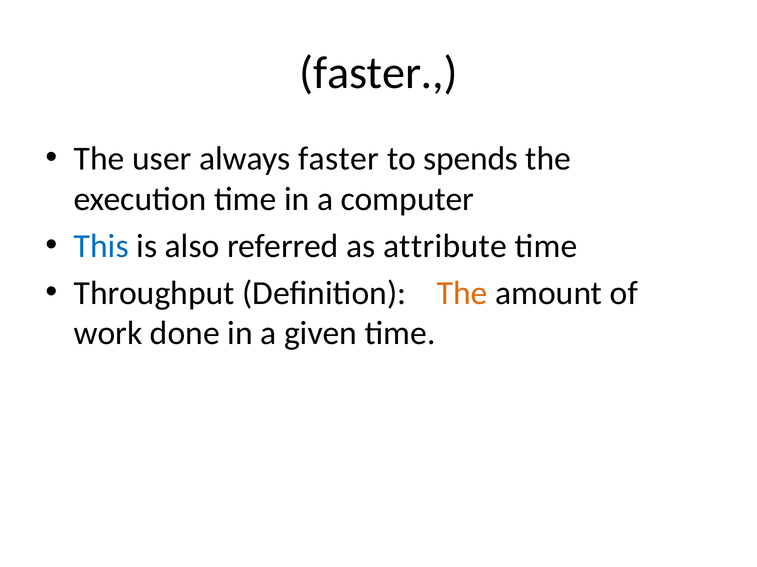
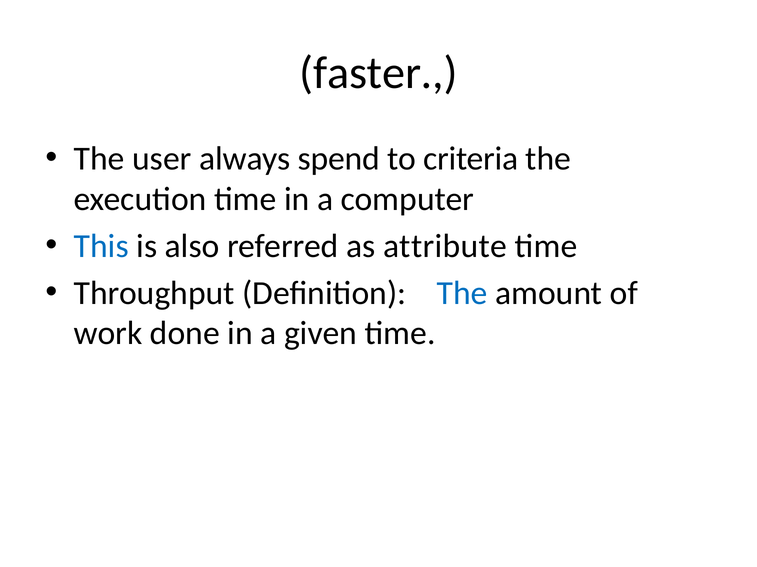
always faster: faster -> spend
spends: spends -> criteria
The at (462, 293) colour: orange -> blue
